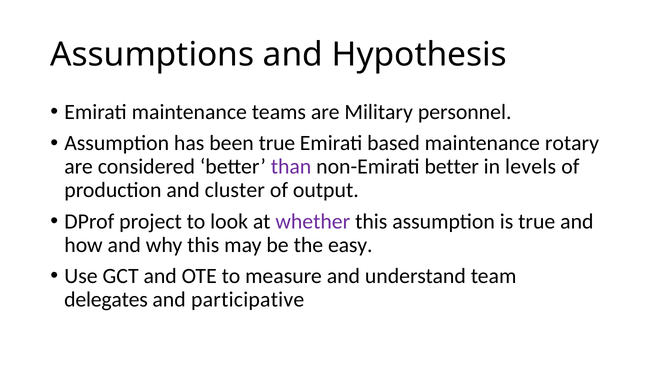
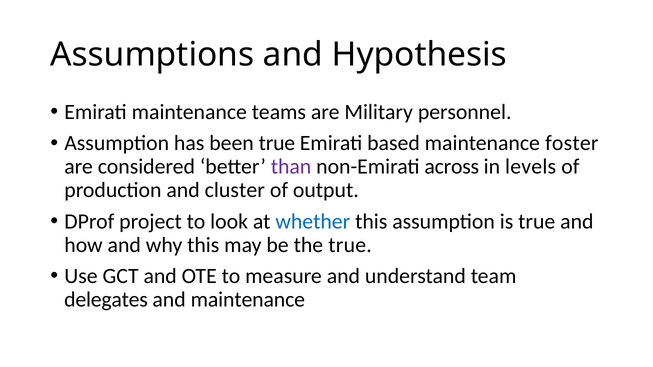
rotary: rotary -> foster
non-Emirati better: better -> across
whether colour: purple -> blue
the easy: easy -> true
and participative: participative -> maintenance
